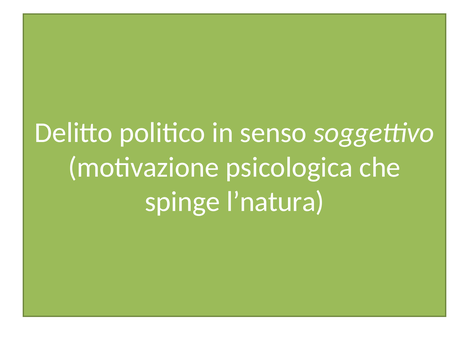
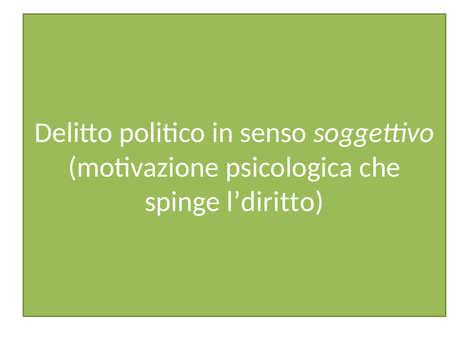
l’natura: l’natura -> l’diritto
